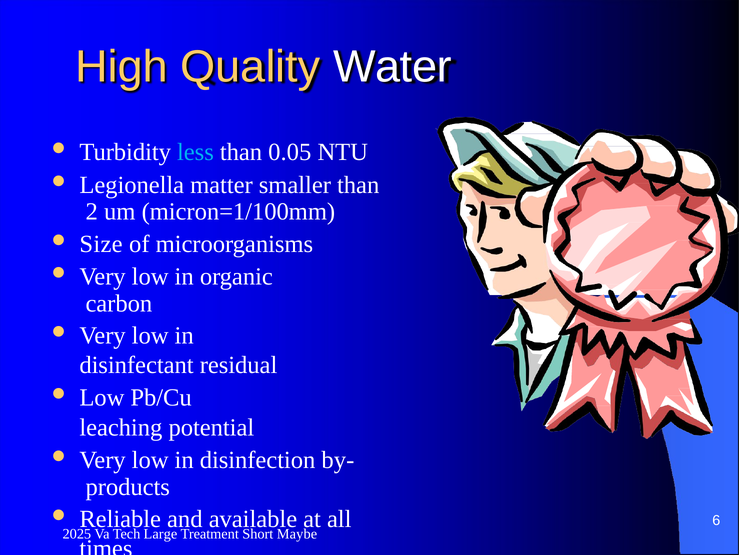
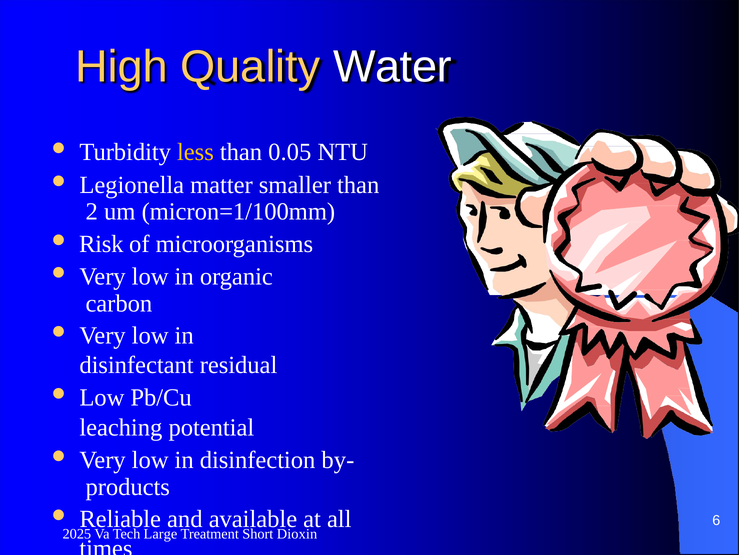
less colour: light blue -> yellow
Size: Size -> Risk
Maybe: Maybe -> Dioxin
